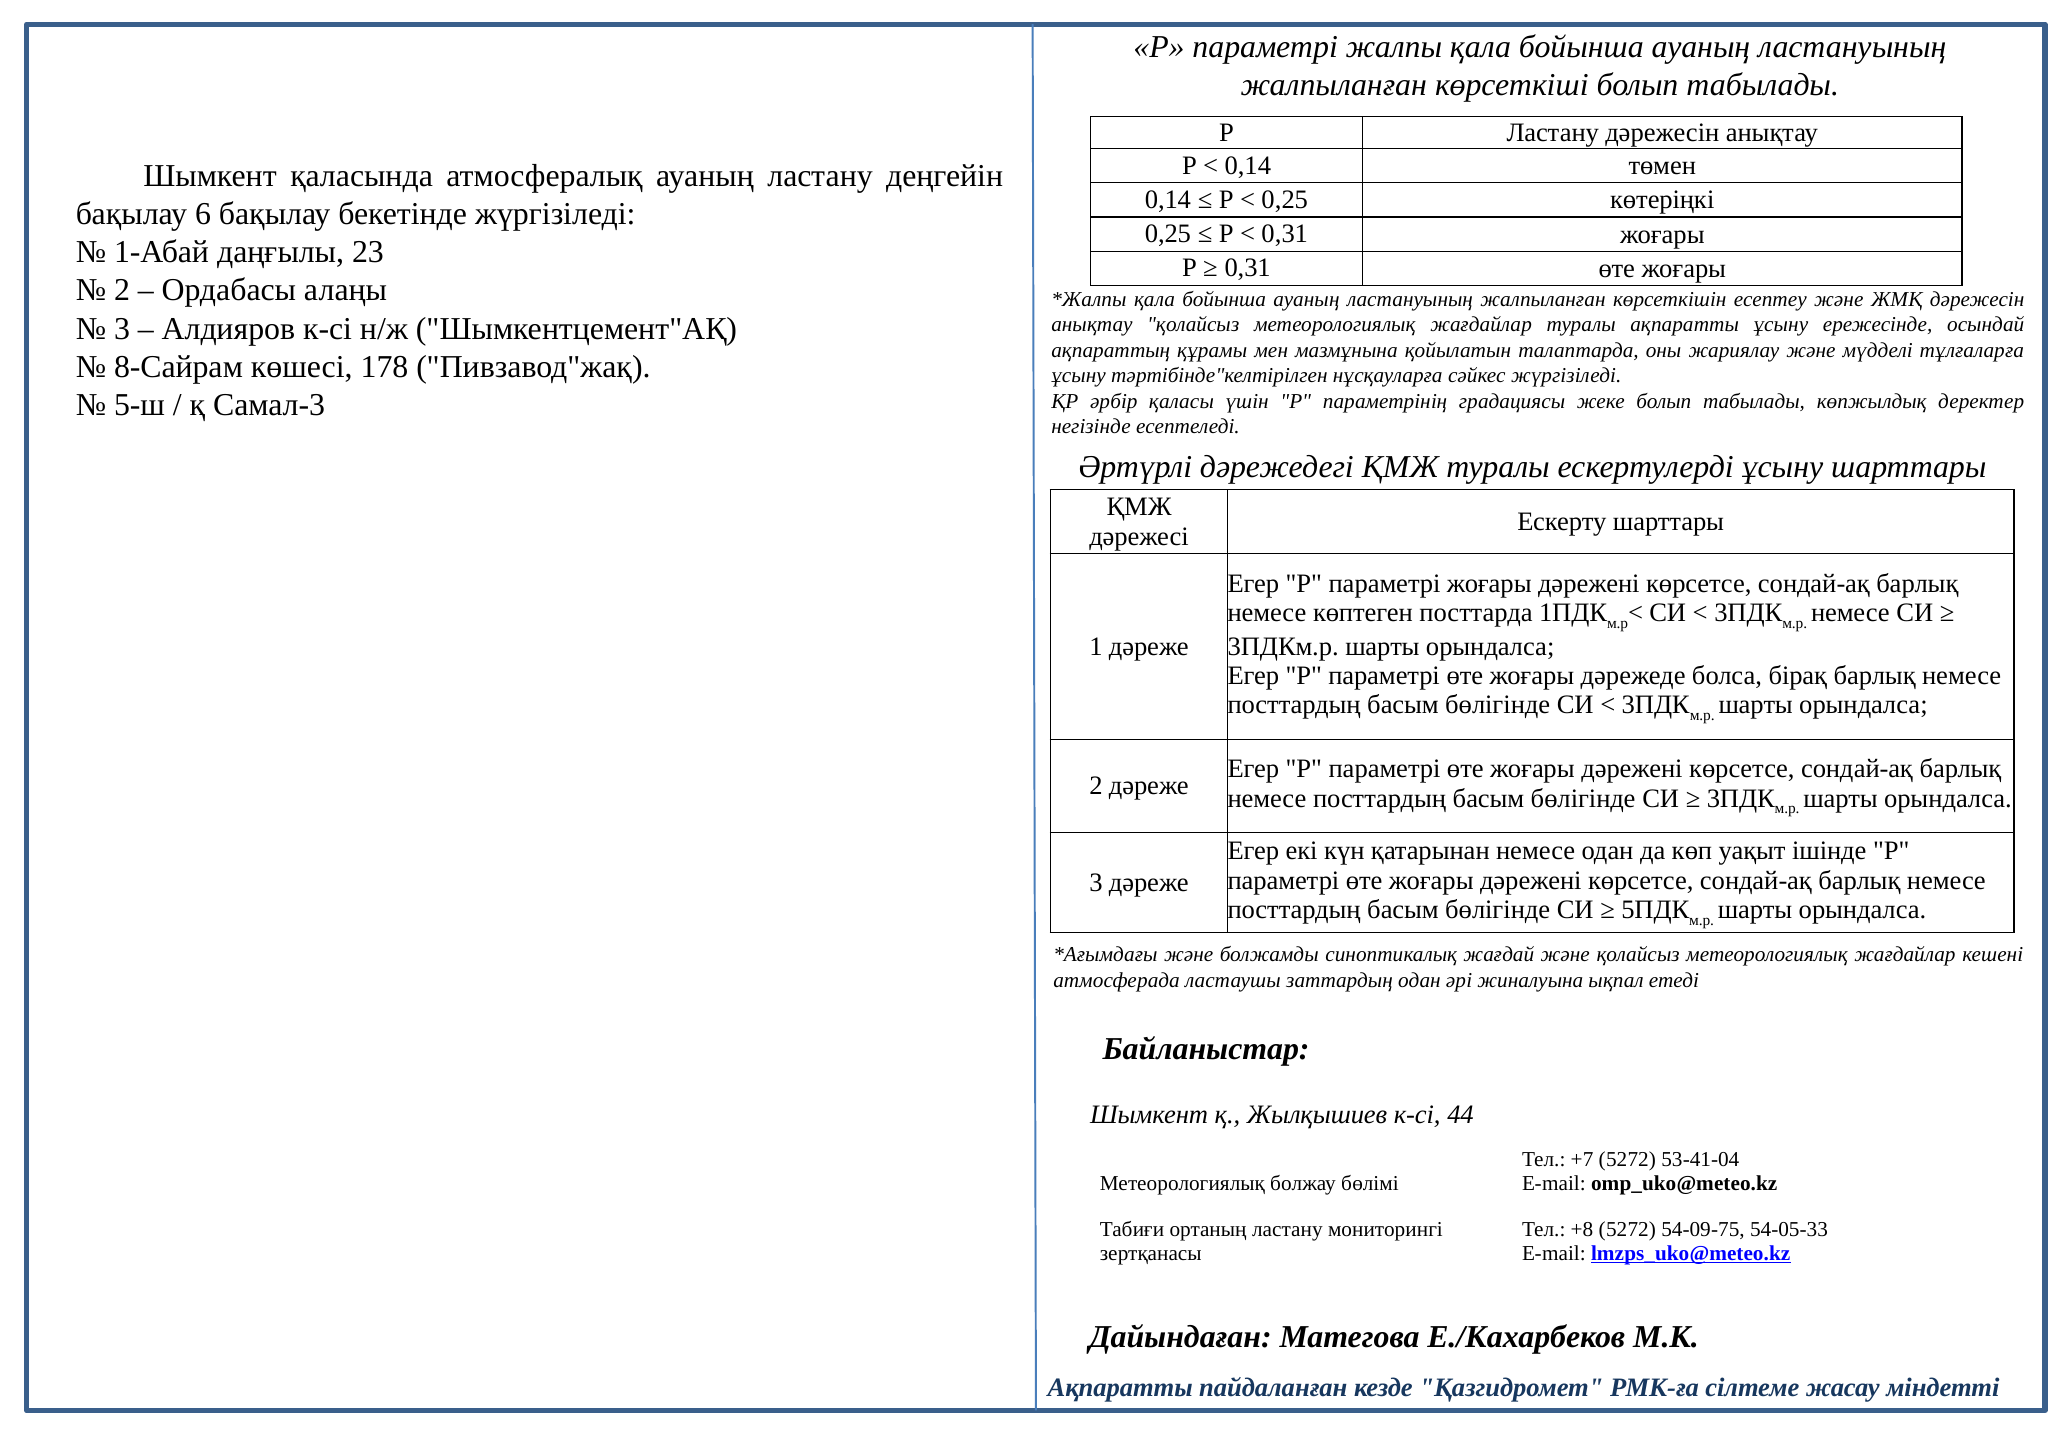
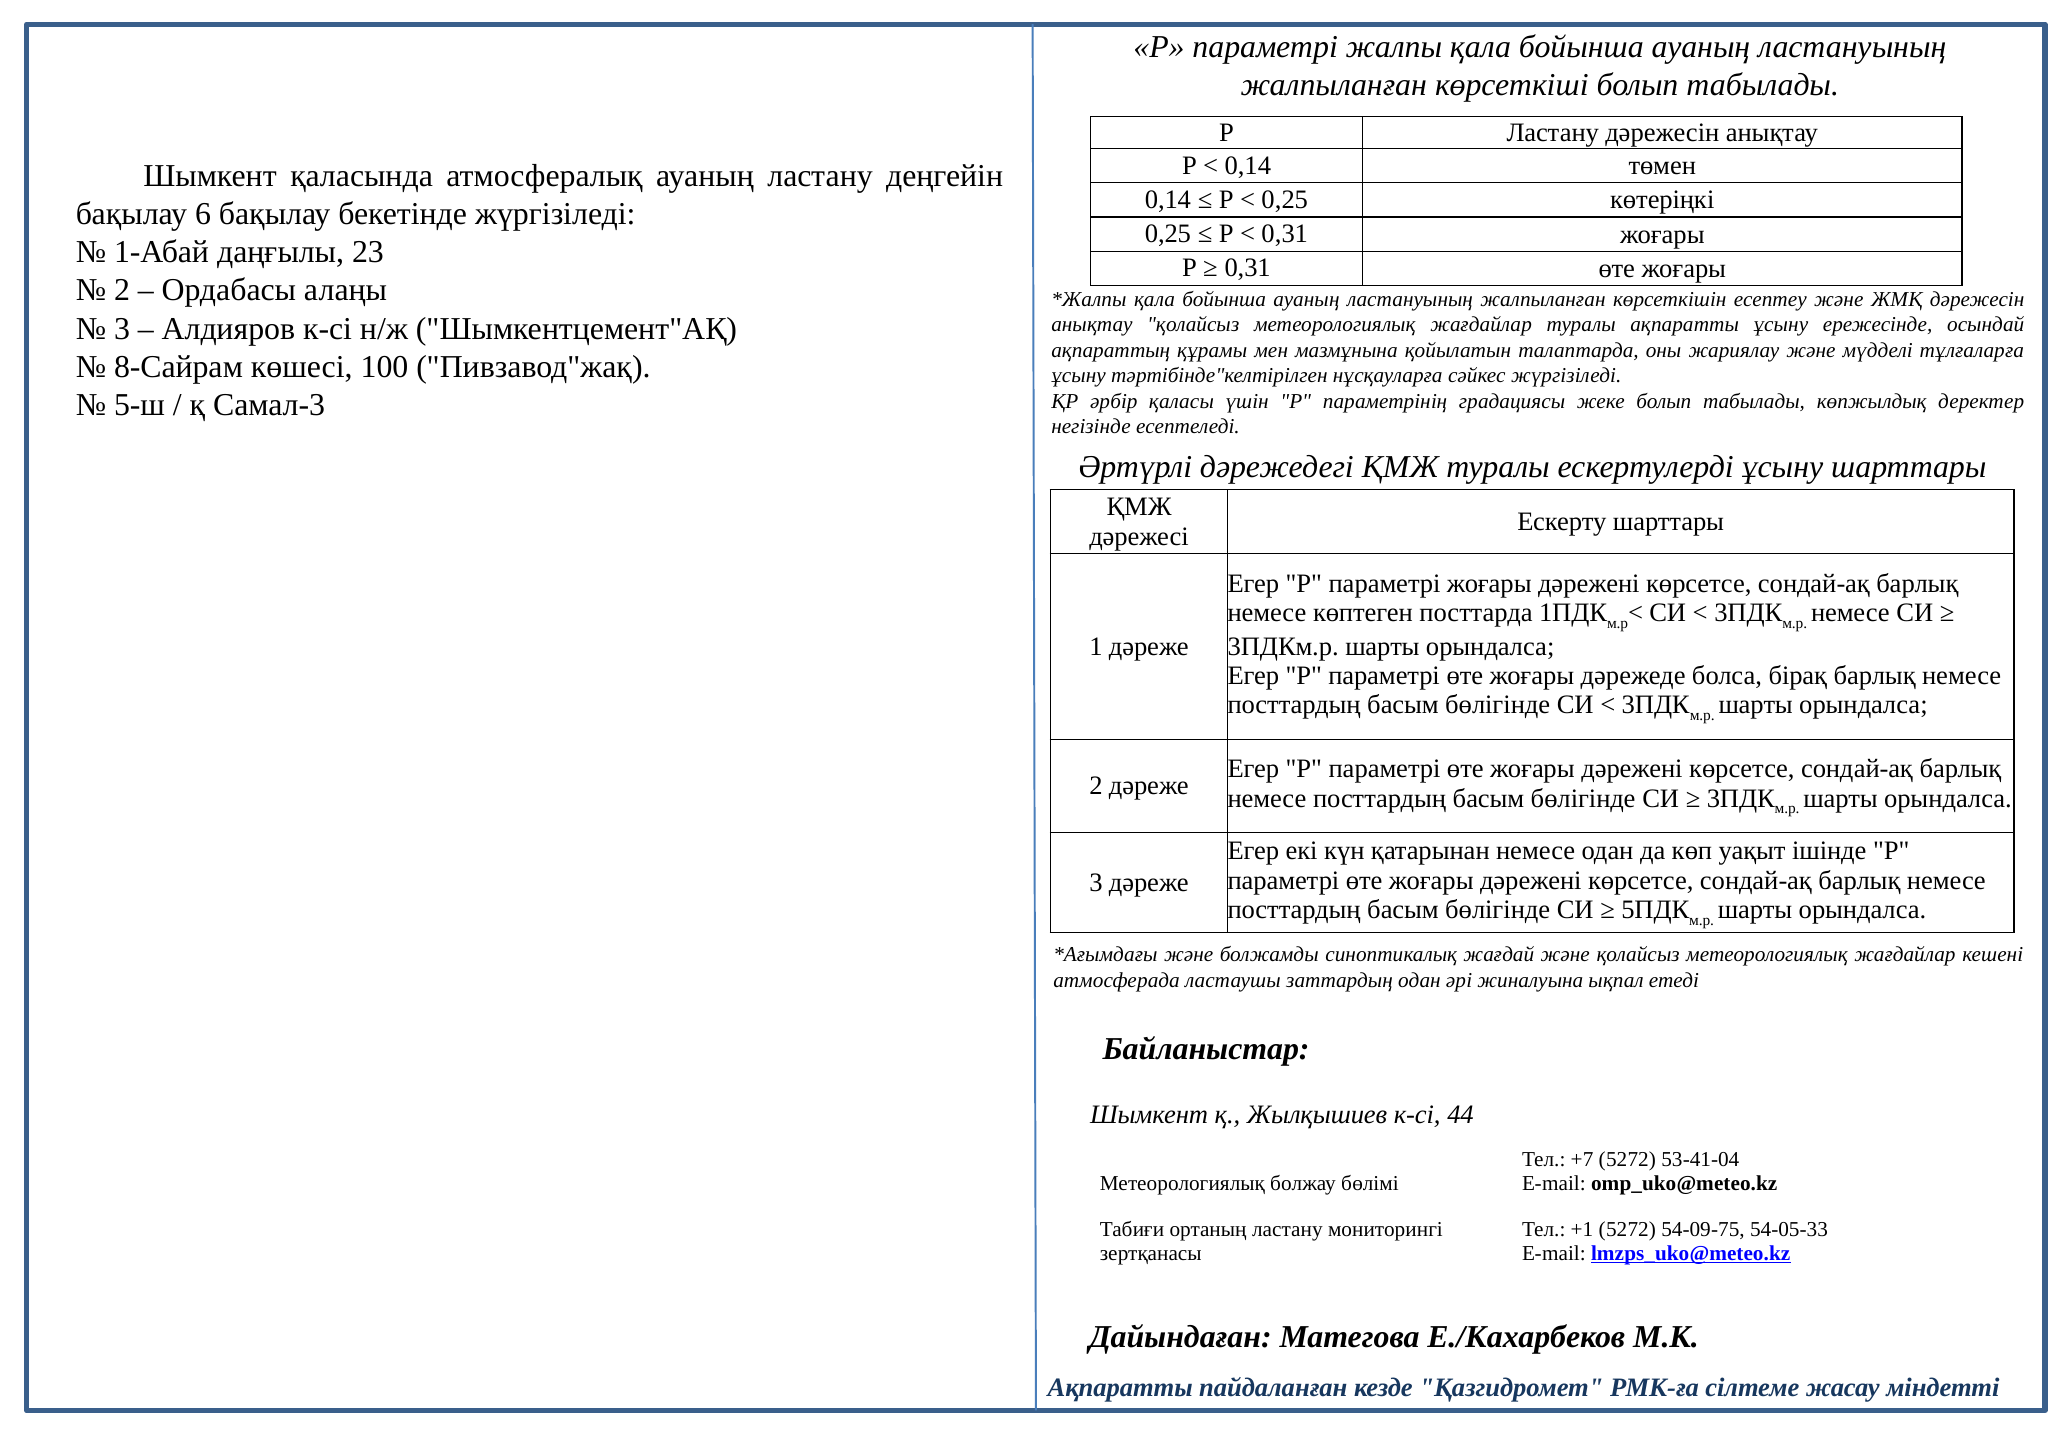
178: 178 -> 100
+8: +8 -> +1
